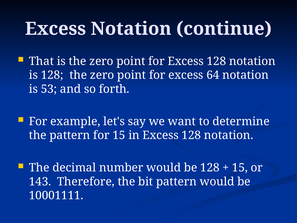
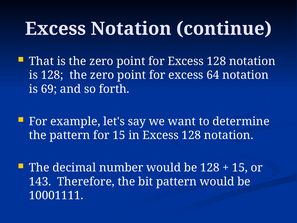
53: 53 -> 69
